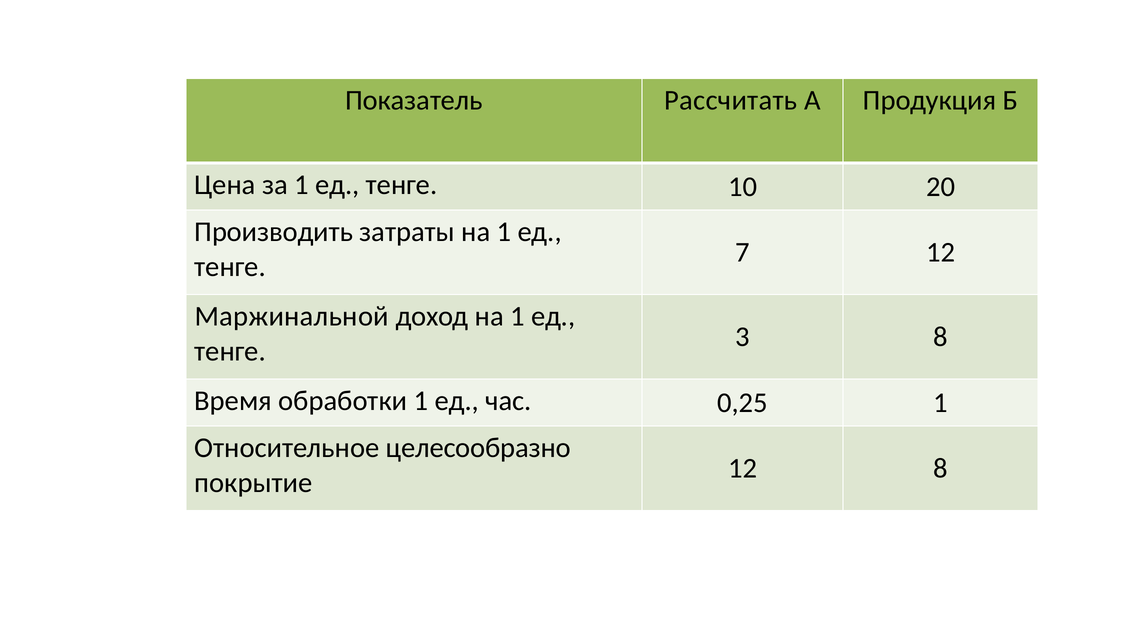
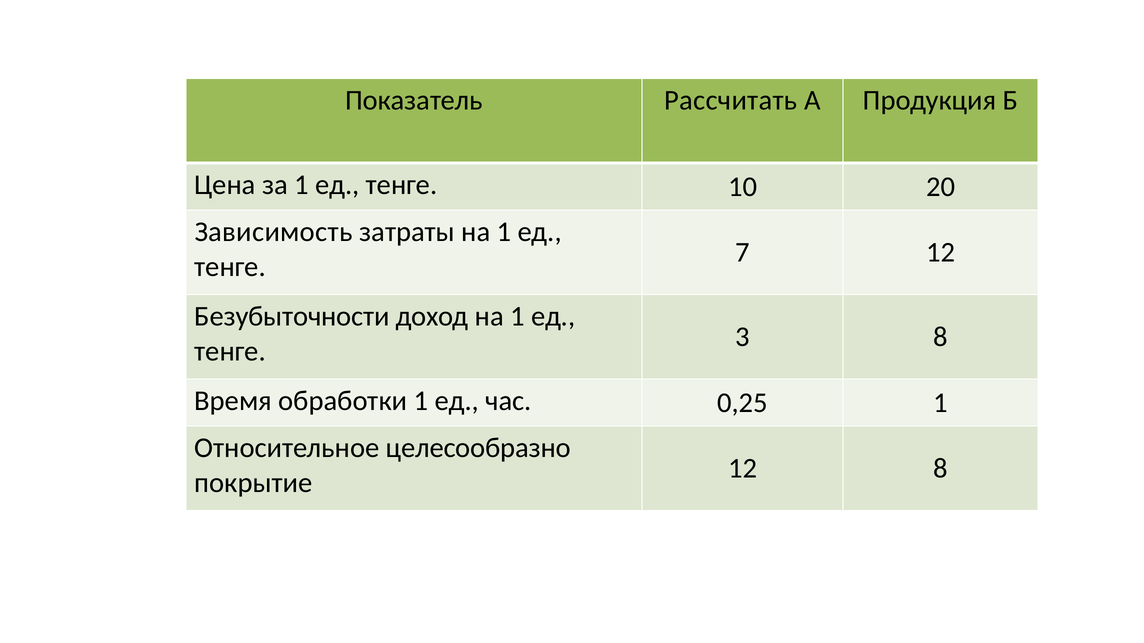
Производить: Производить -> Зависимость
Маржинальной: Маржинальной -> Безубыточности
